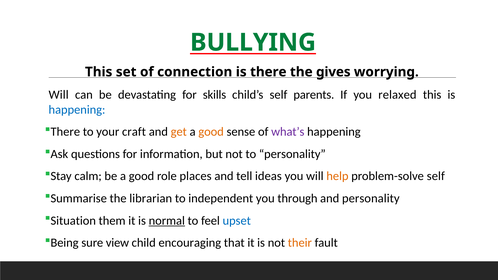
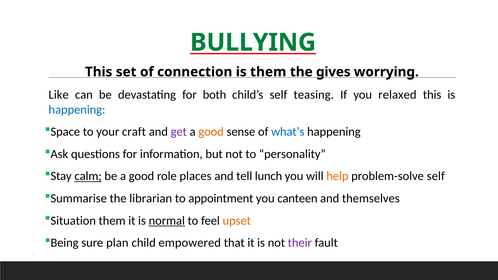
is there: there -> them
Will at (59, 95): Will -> Like
skills: skills -> both
parents: parents -> teasing
There at (65, 132): There -> Space
get colour: orange -> purple
what’s colour: purple -> blue
calm underline: none -> present
ideas: ideas -> lunch
independent: independent -> appointment
through: through -> canteen
and personality: personality -> themselves
upset colour: blue -> orange
view: view -> plan
encouraging: encouraging -> empowered
their colour: orange -> purple
